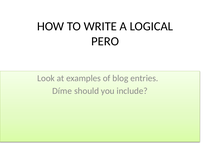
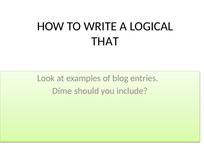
PERO: PERO -> THAT
